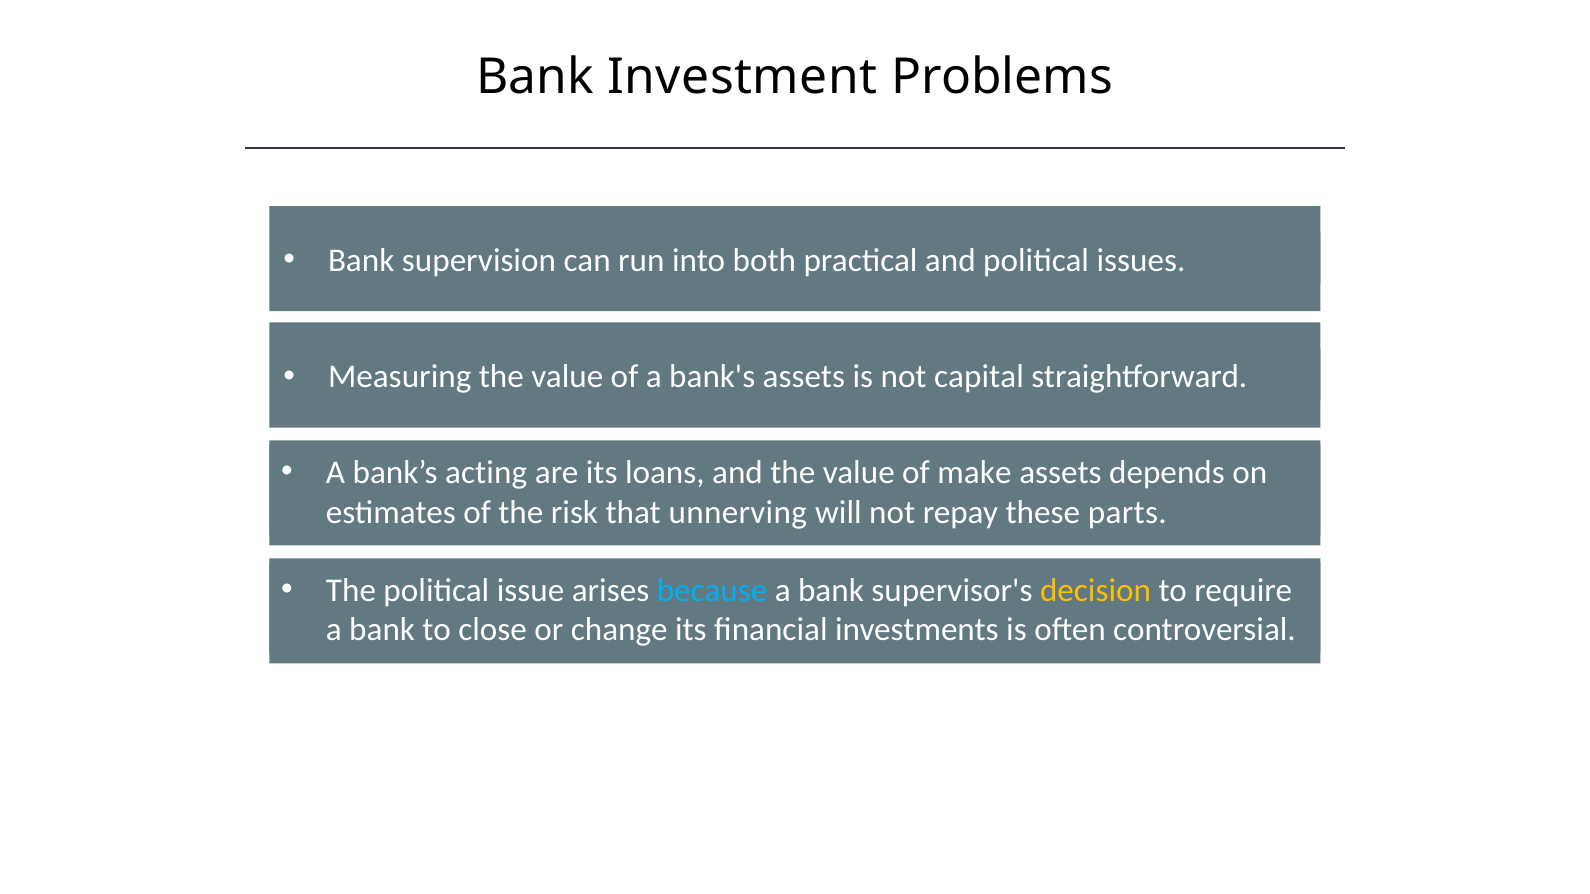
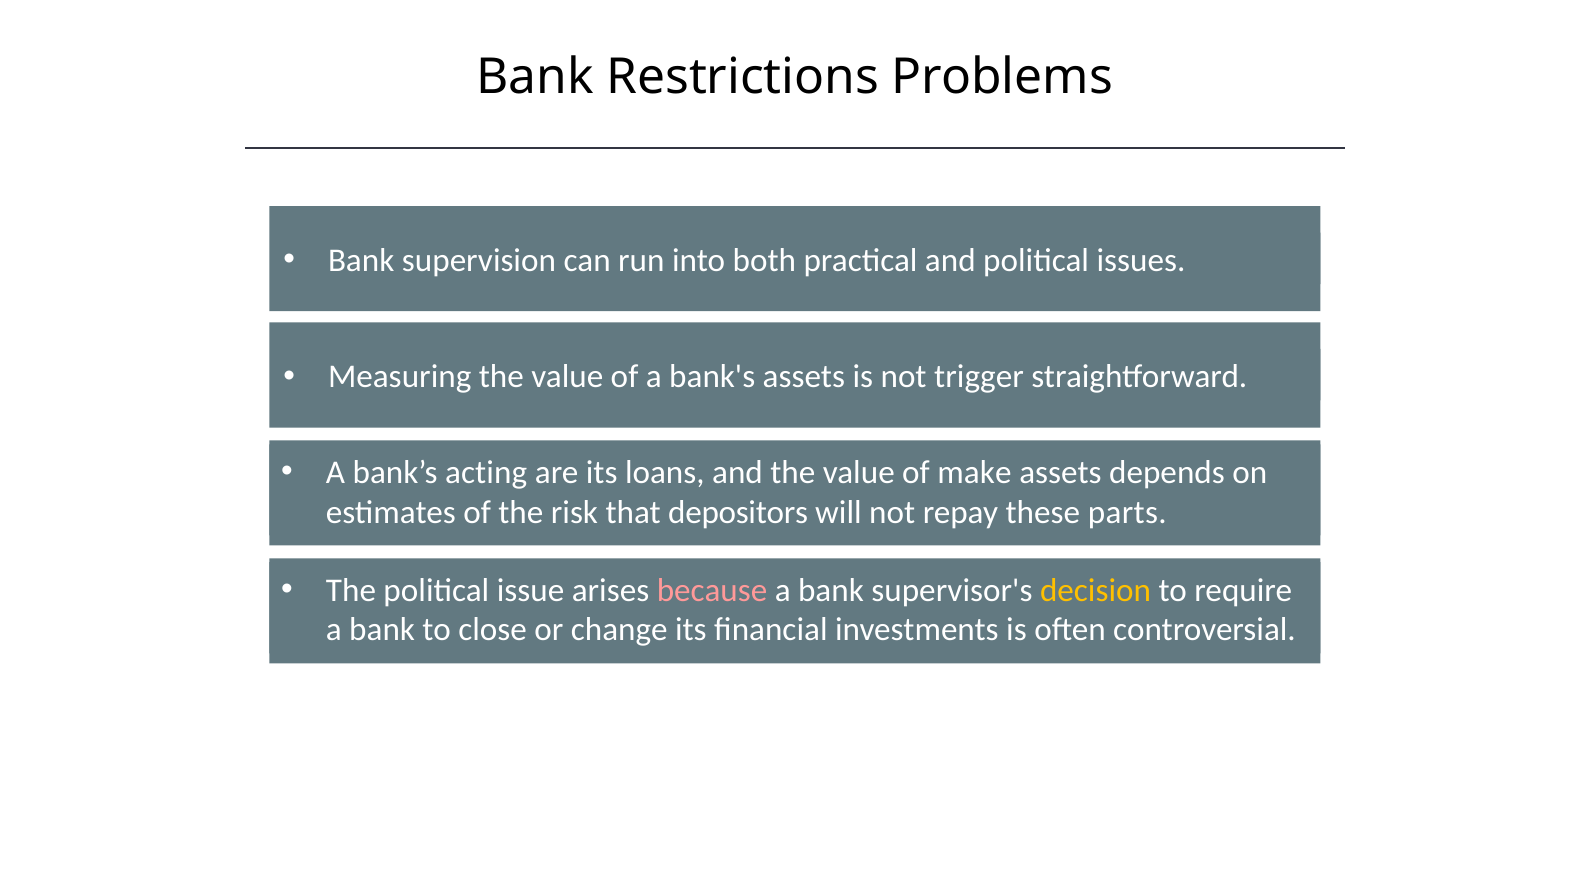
Investment: Investment -> Restrictions
capital: capital -> trigger
unnerving: unnerving -> depositors
because colour: light blue -> pink
